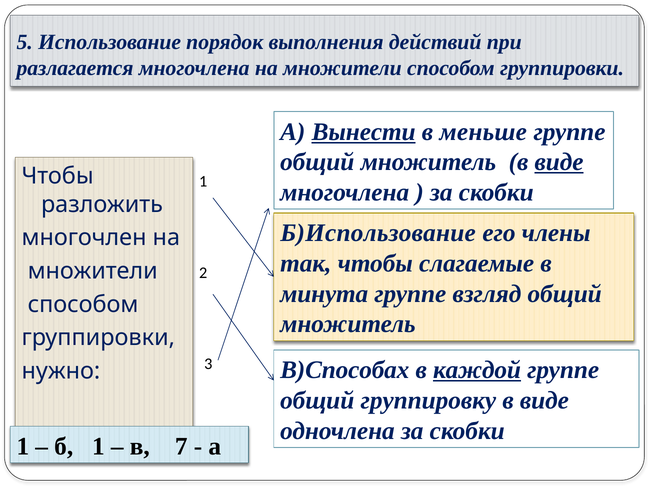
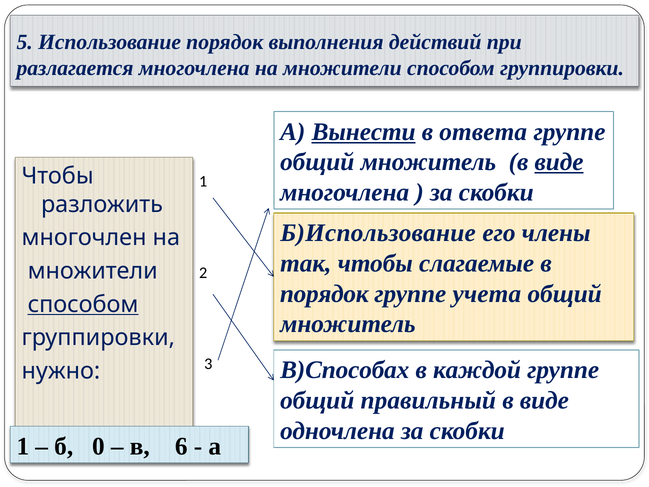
меньше: меньше -> ответа
минута at (324, 294): минута -> порядок
взгляд: взгляд -> учета
способом at (83, 304) underline: none -> present
каждой underline: present -> none
группировку: группировку -> правильный
б 1: 1 -> 0
7: 7 -> 6
